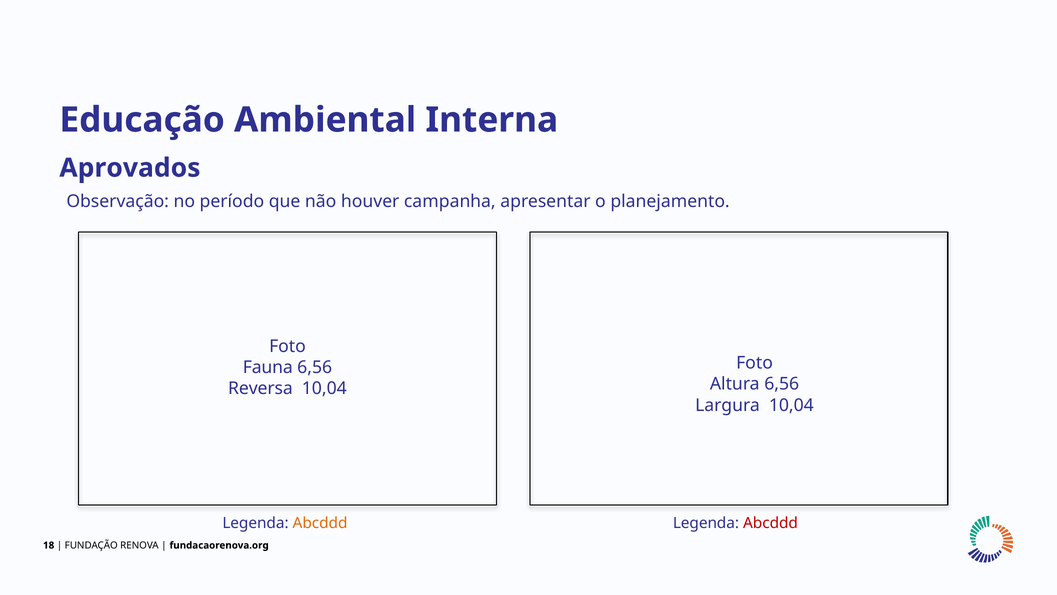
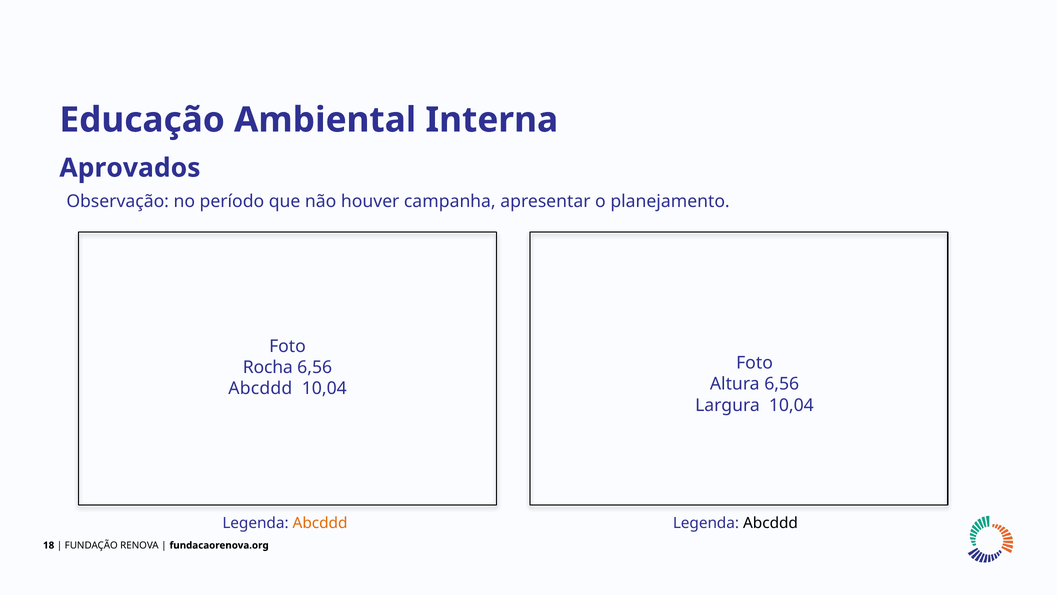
Fauna: Fauna -> Rocha
Reversa at (260, 388): Reversa -> Abcddd
Abcddd at (771, 523) colour: red -> black
